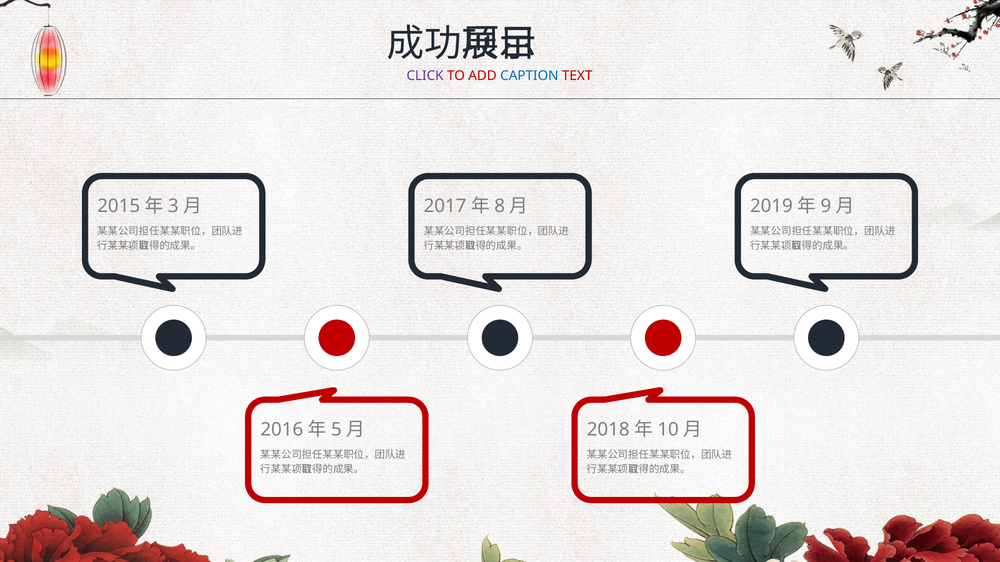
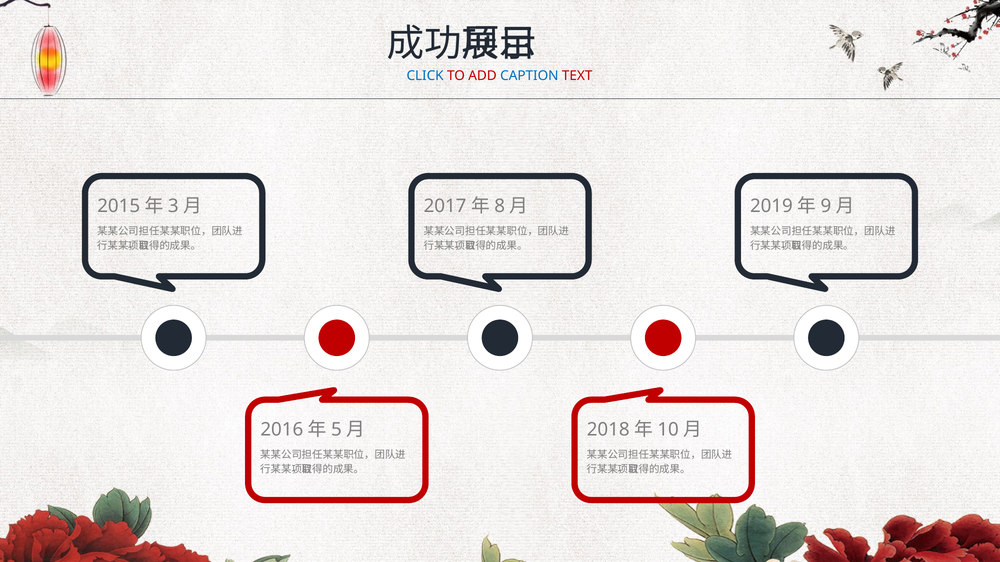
CLICK colour: purple -> blue
